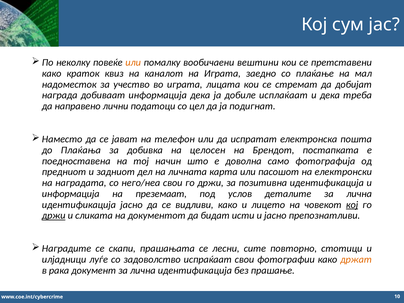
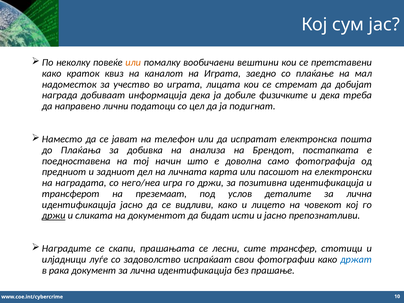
исплаќаат: исплаќаат -> физичките
целосен: целосен -> анализа
него/неа свои: свои -> игра
информација at (71, 194): информација -> трансферот
кој at (352, 205) underline: present -> none
повторно: повторно -> трансфер
држат colour: orange -> blue
